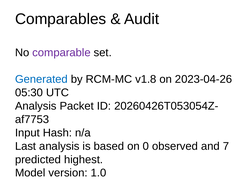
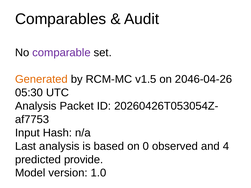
Generated colour: blue -> orange
v1.8: v1.8 -> v1.5
2023-04-26: 2023-04-26 -> 2046-04-26
7: 7 -> 4
highest: highest -> provide
